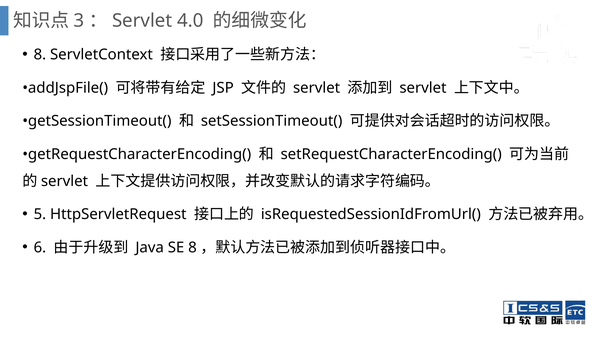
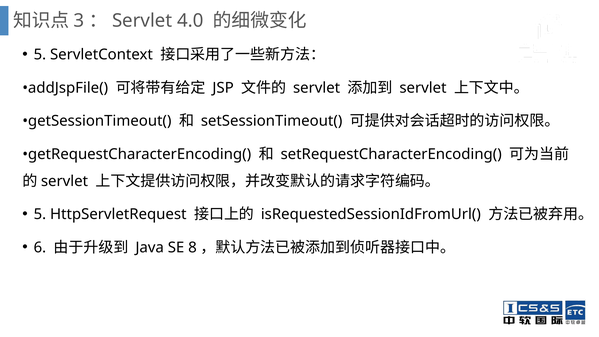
8 at (40, 55): 8 -> 5
